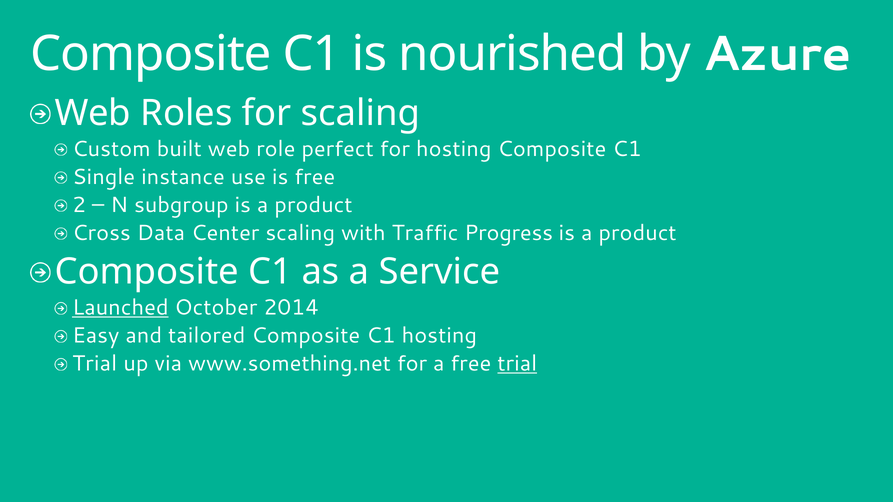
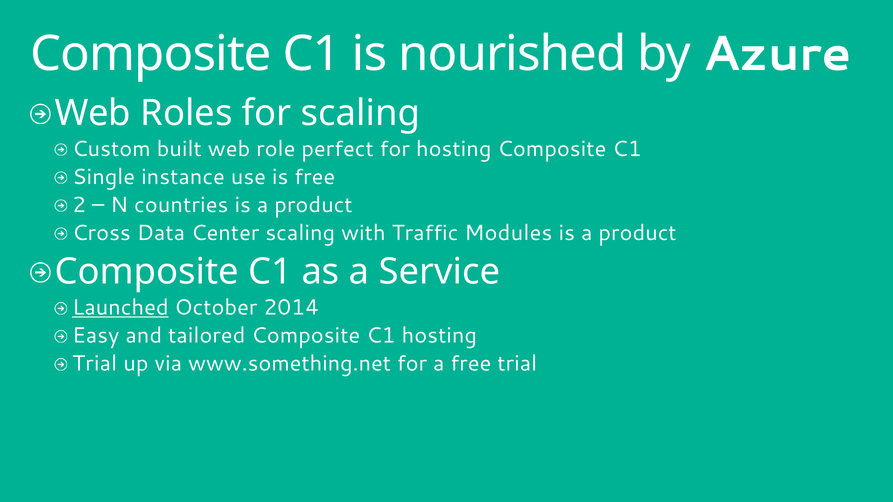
subgroup: subgroup -> countries
Progress: Progress -> Modules
trial at (517, 364) underline: present -> none
